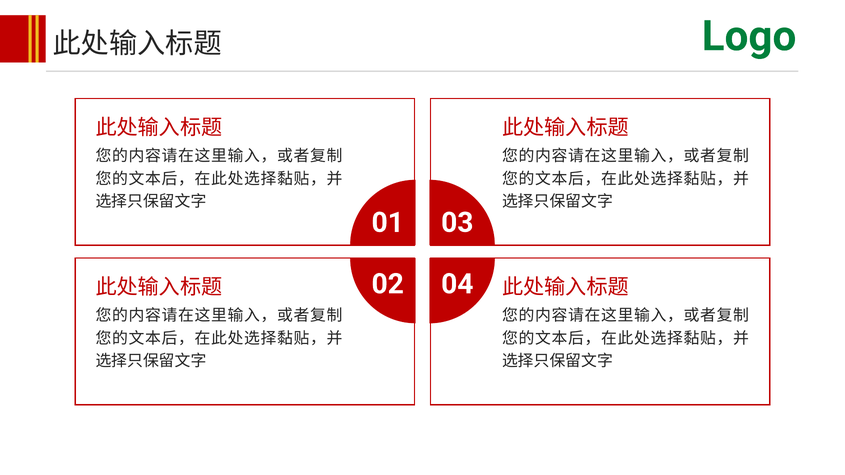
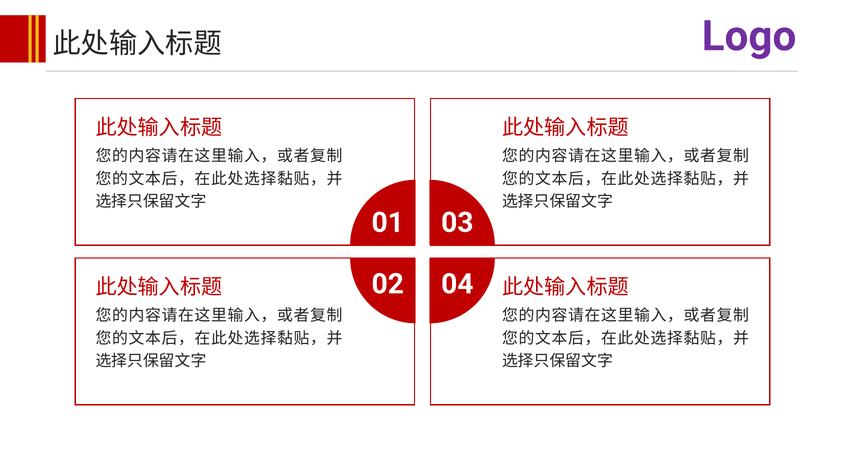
Logo colour: green -> purple
